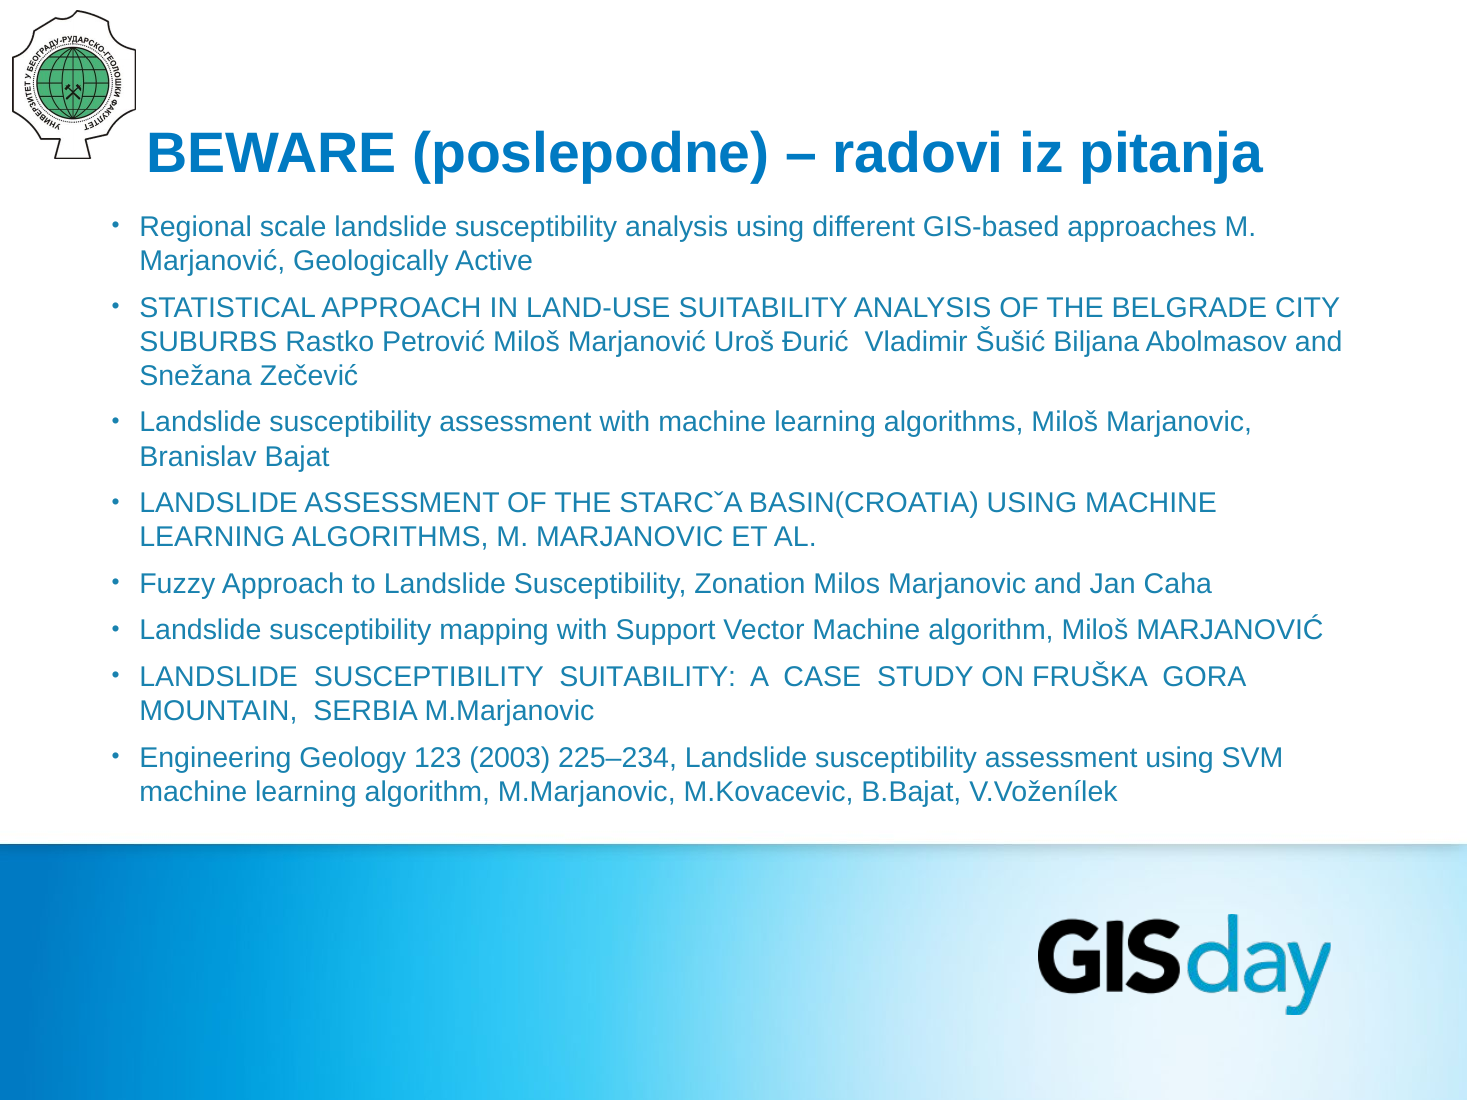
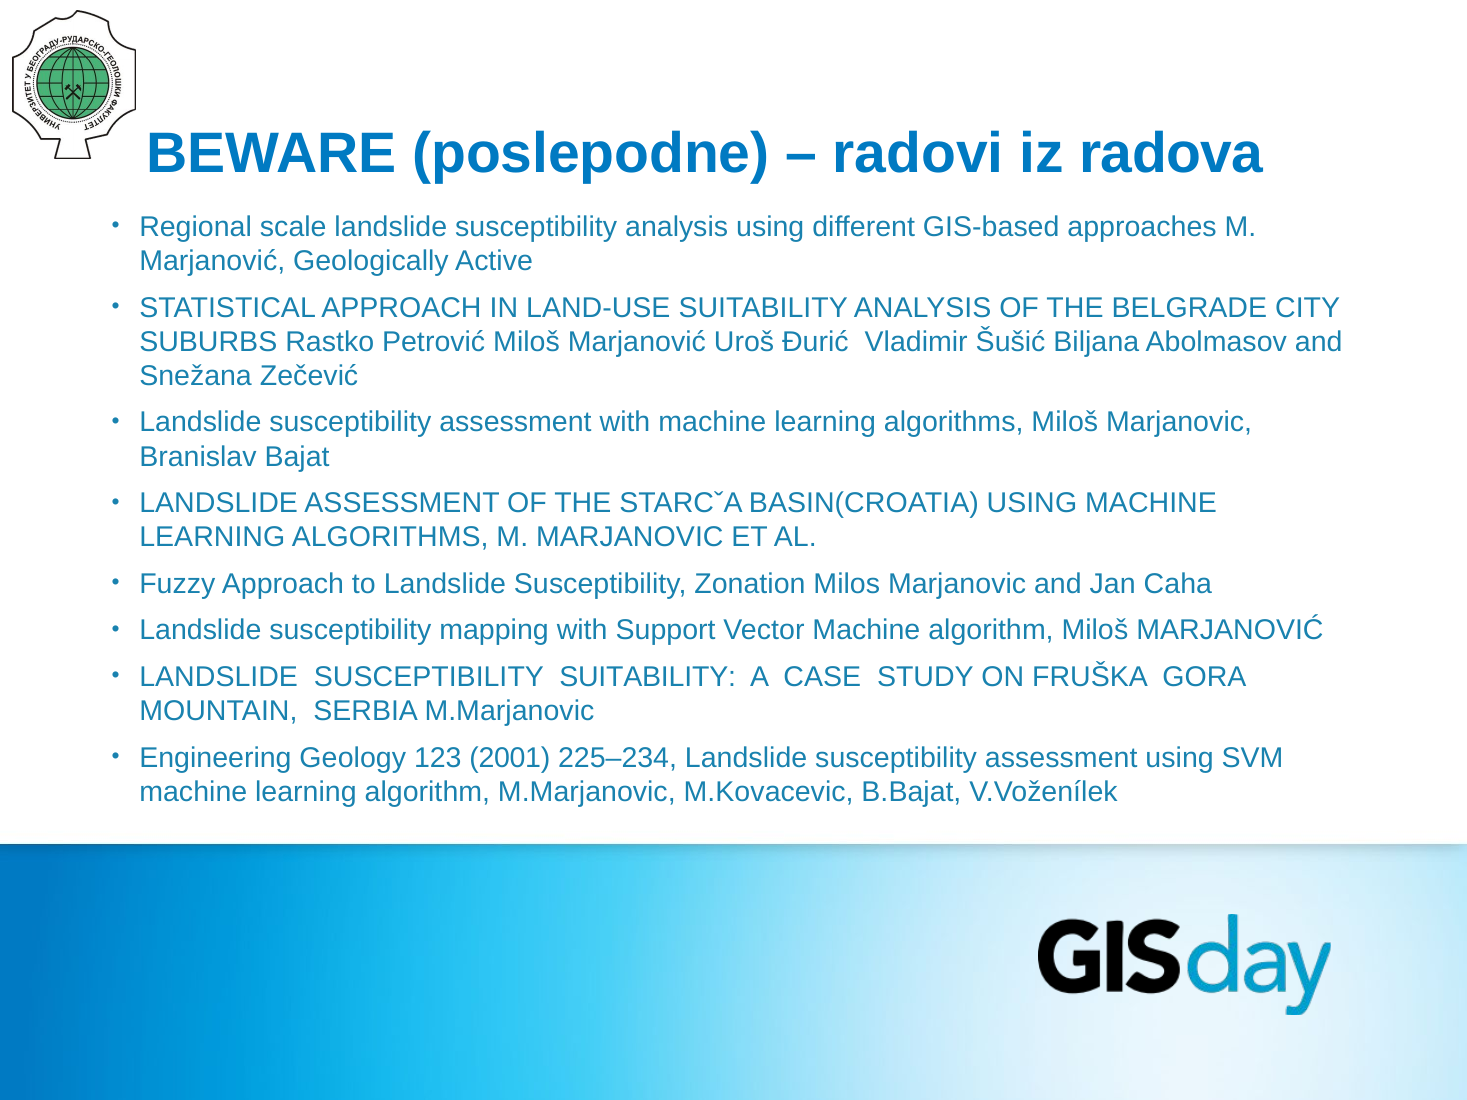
pitanja: pitanja -> radova
2003: 2003 -> 2001
